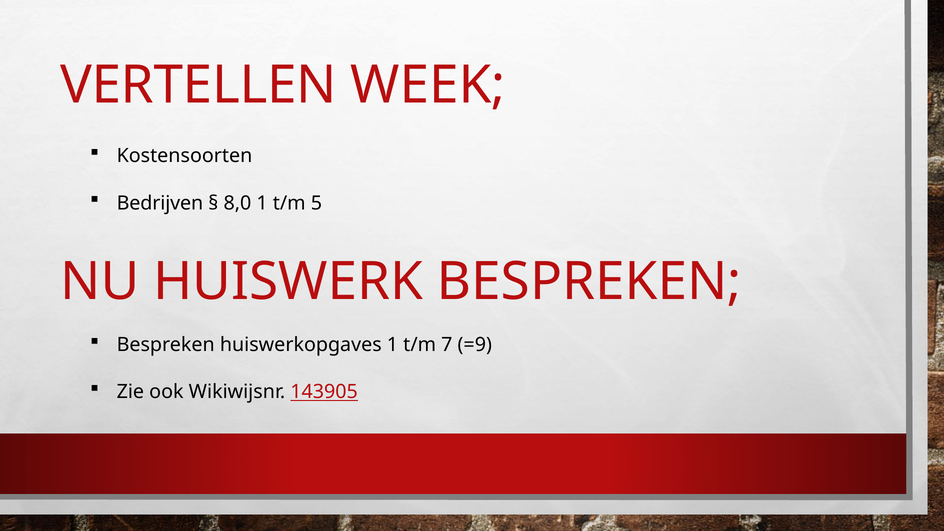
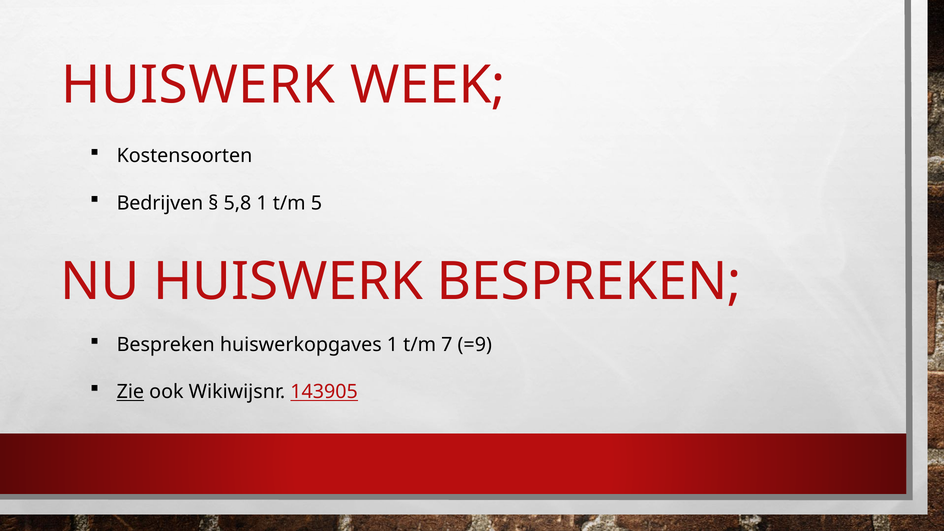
VERTELLEN at (198, 85): VERTELLEN -> HUISWERK
8,0: 8,0 -> 5,8
Zie underline: none -> present
